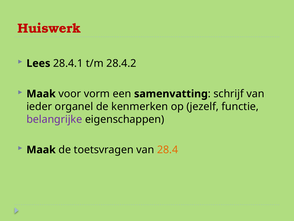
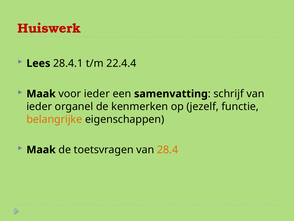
28.4.2: 28.4.2 -> 22.4.4
voor vorm: vorm -> ieder
belangrijke colour: purple -> orange
